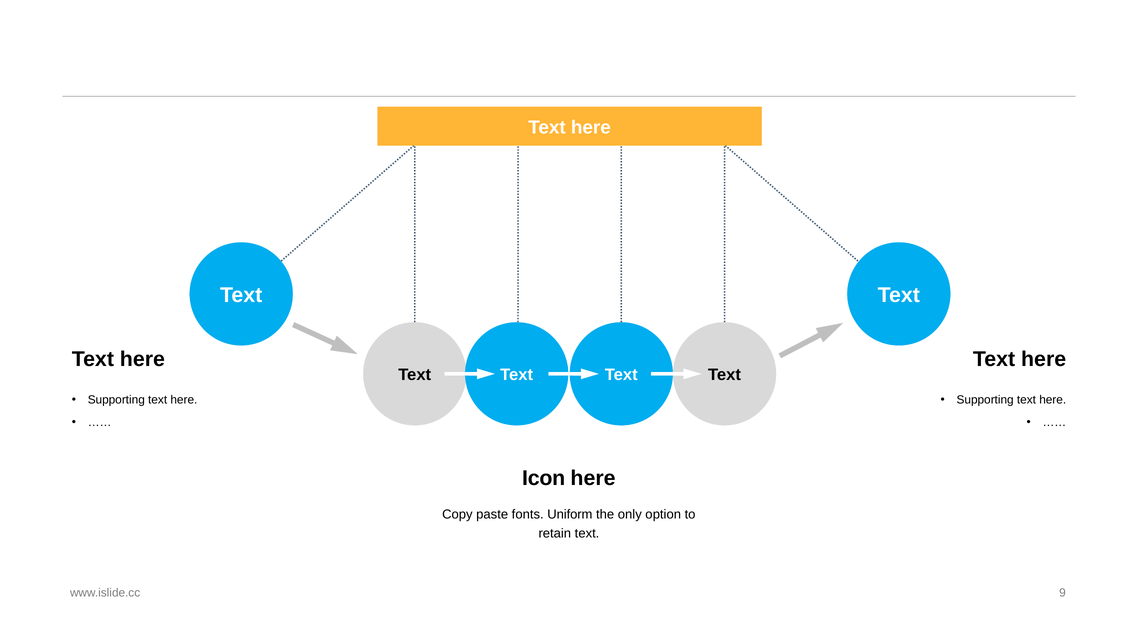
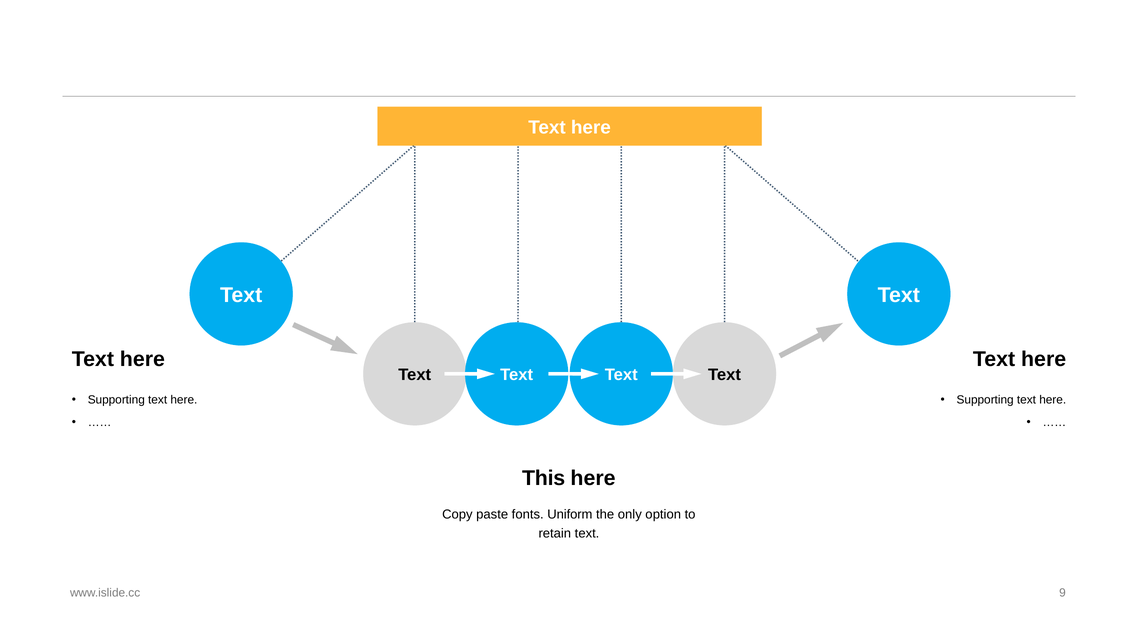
Icon: Icon -> This
